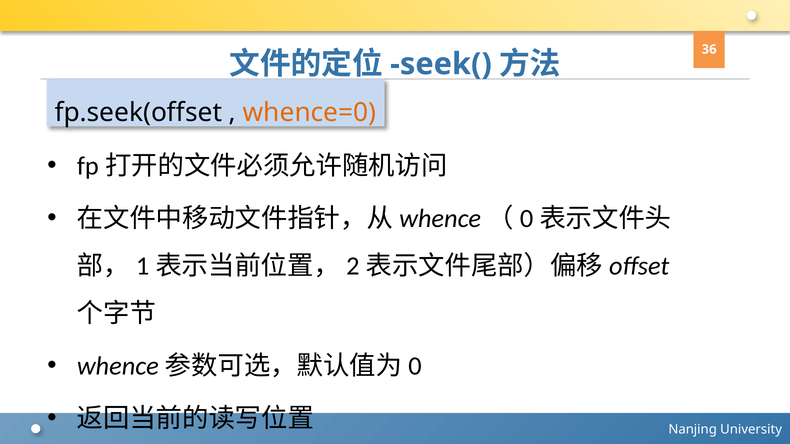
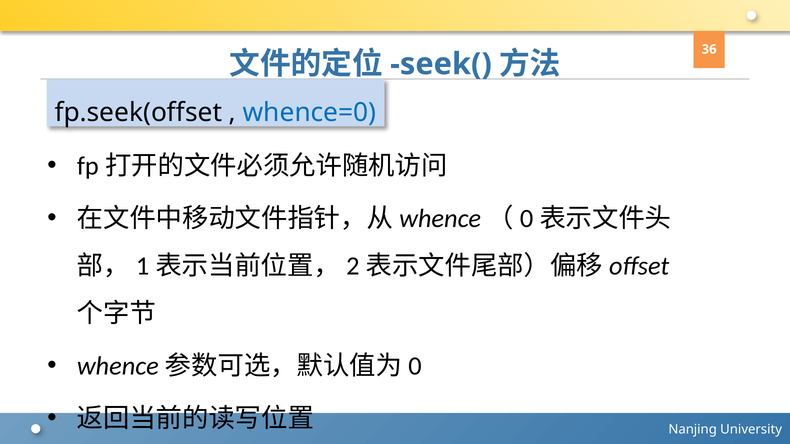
whence=0 colour: orange -> blue
